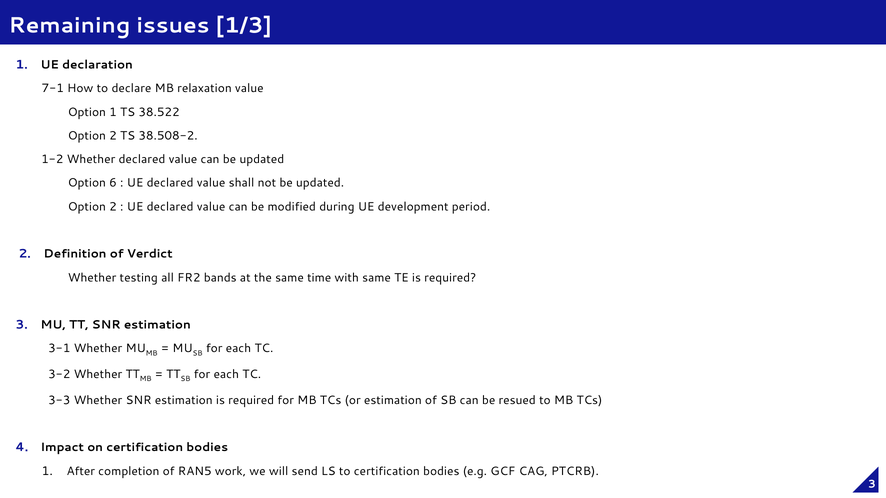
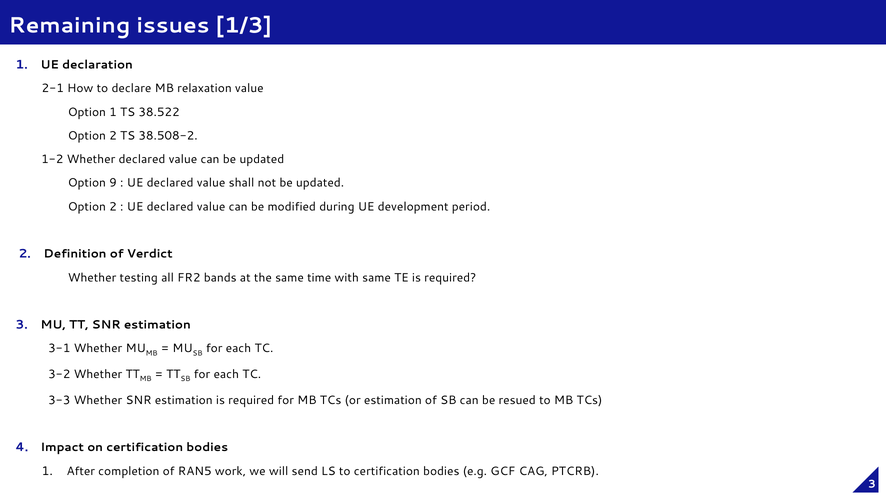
7-1: 7-1 -> 2-1
6: 6 -> 9
